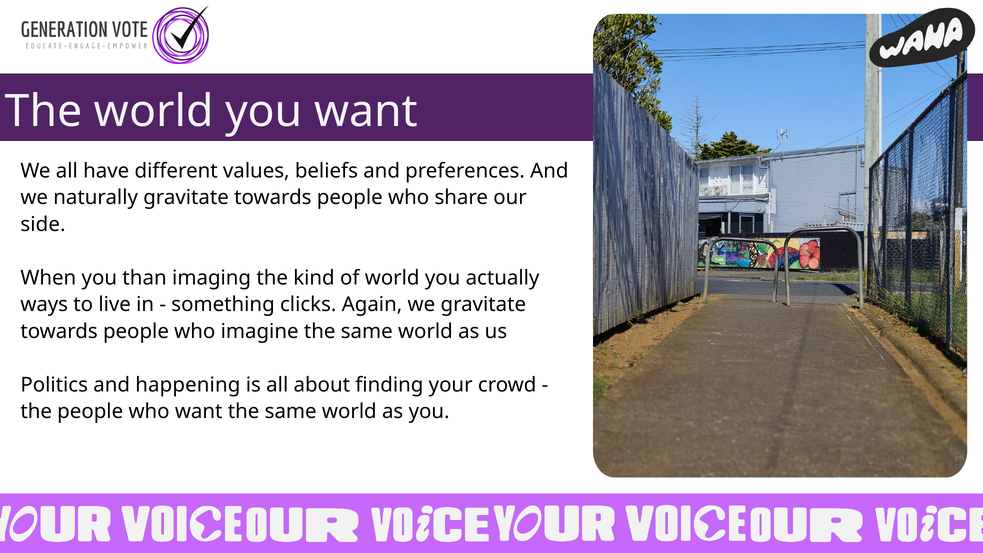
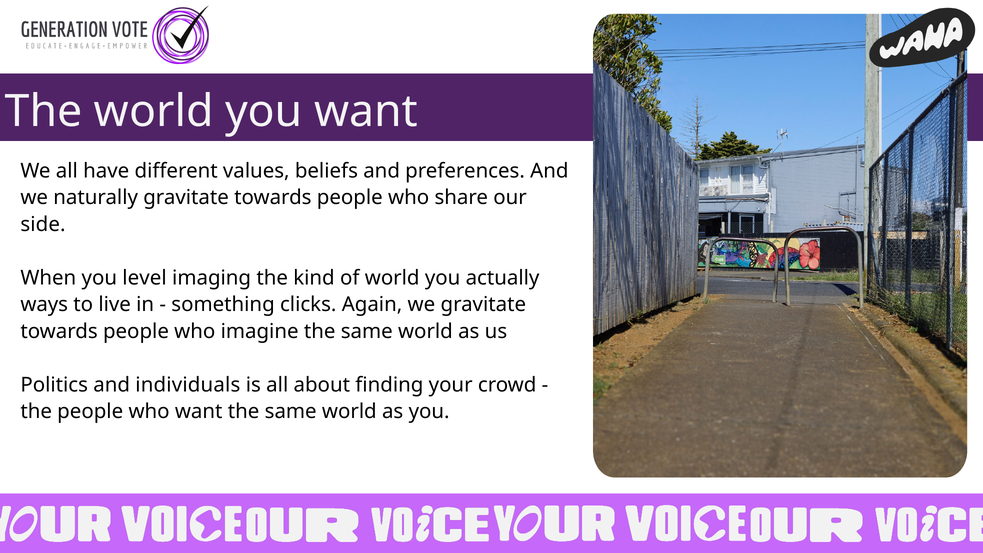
than: than -> level
happening: happening -> individuals
